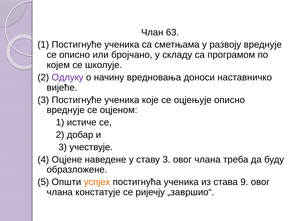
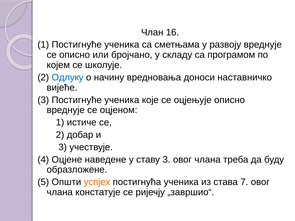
63: 63 -> 16
Одлуку colour: purple -> blue
9: 9 -> 7
